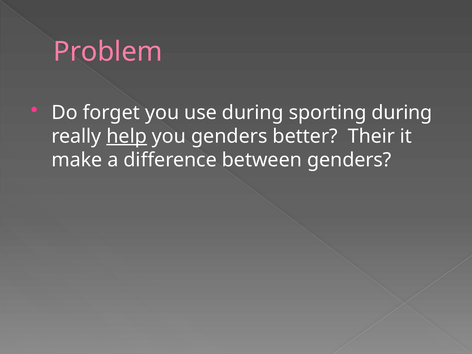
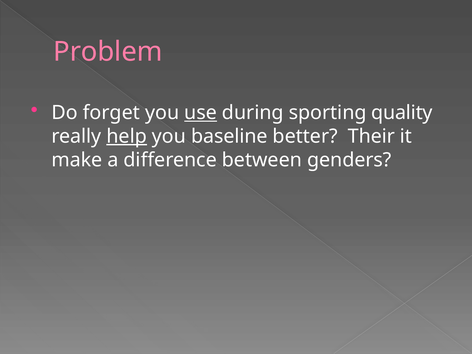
use underline: none -> present
sporting during: during -> quality
you genders: genders -> baseline
